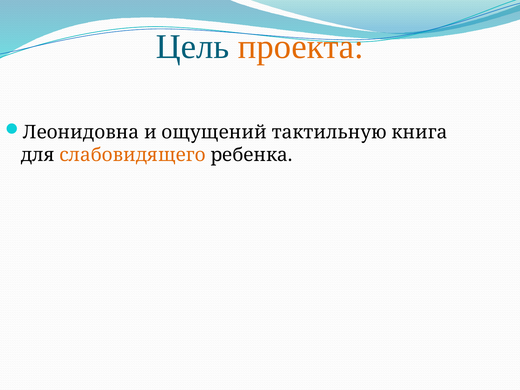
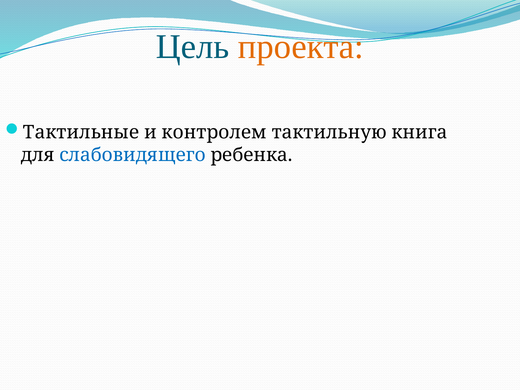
Леонидовна: Леонидовна -> Тактильные
ощущений: ощущений -> контролем
слабовидящего colour: orange -> blue
